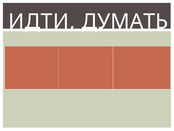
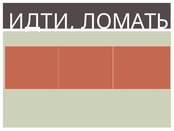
ДУМАТЬ: ДУМАТЬ -> ЛОМАТЬ
